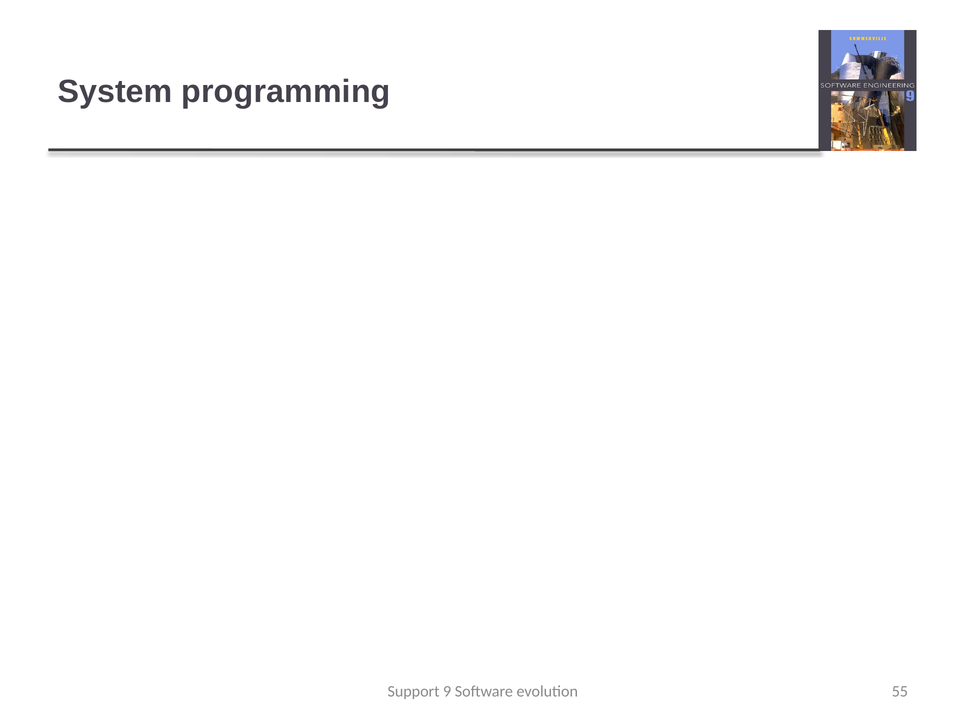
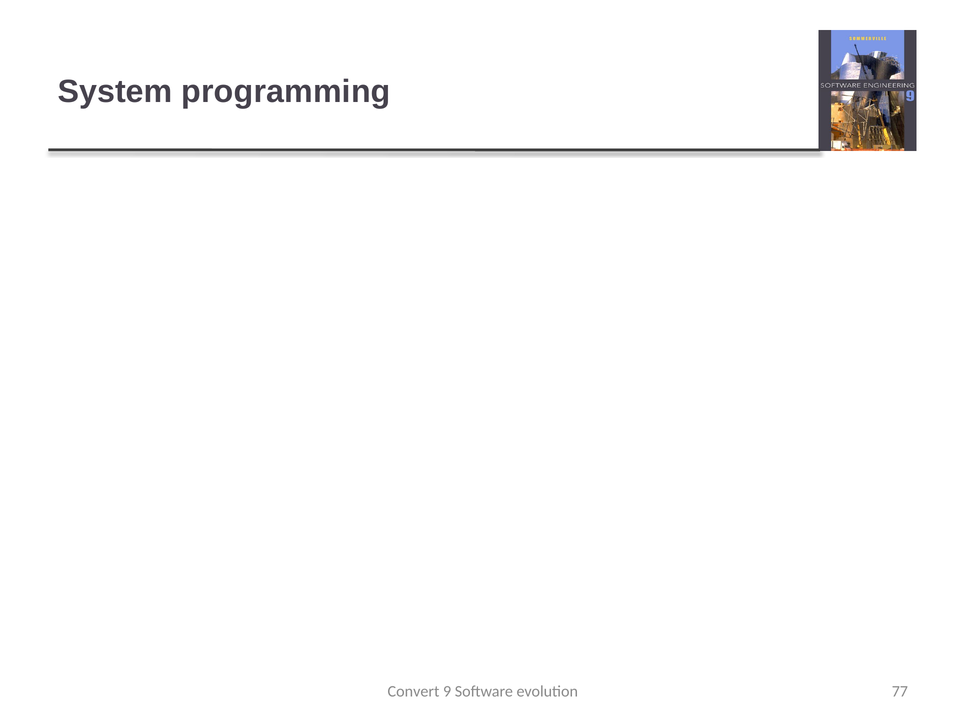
Support: Support -> Convert
55: 55 -> 77
